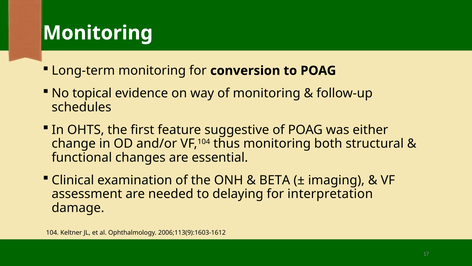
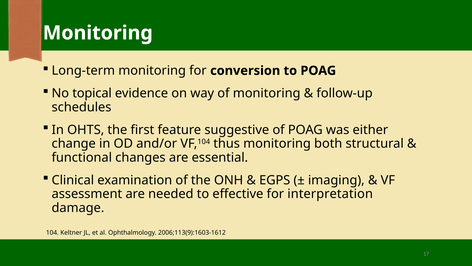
BETA: BETA -> EGPS
delaying: delaying -> effective
